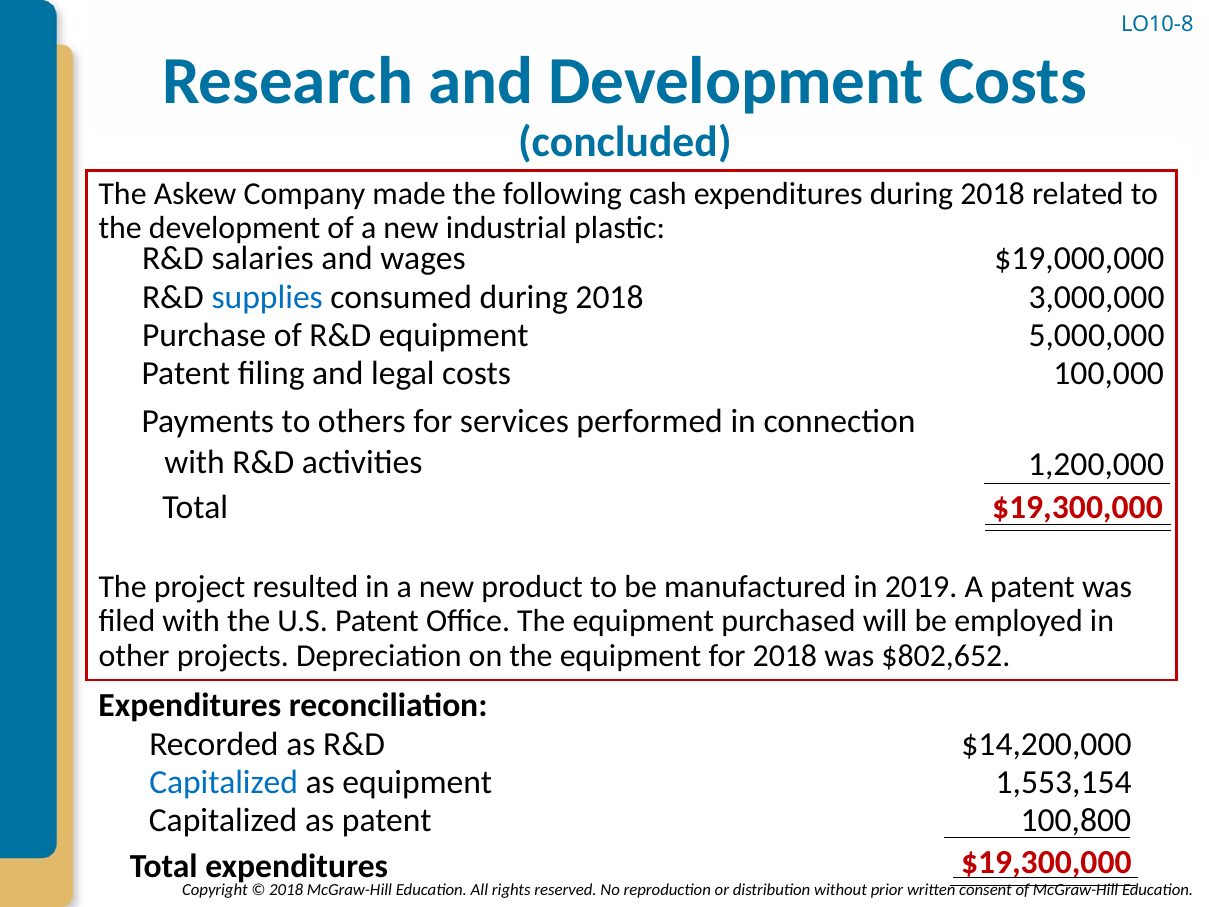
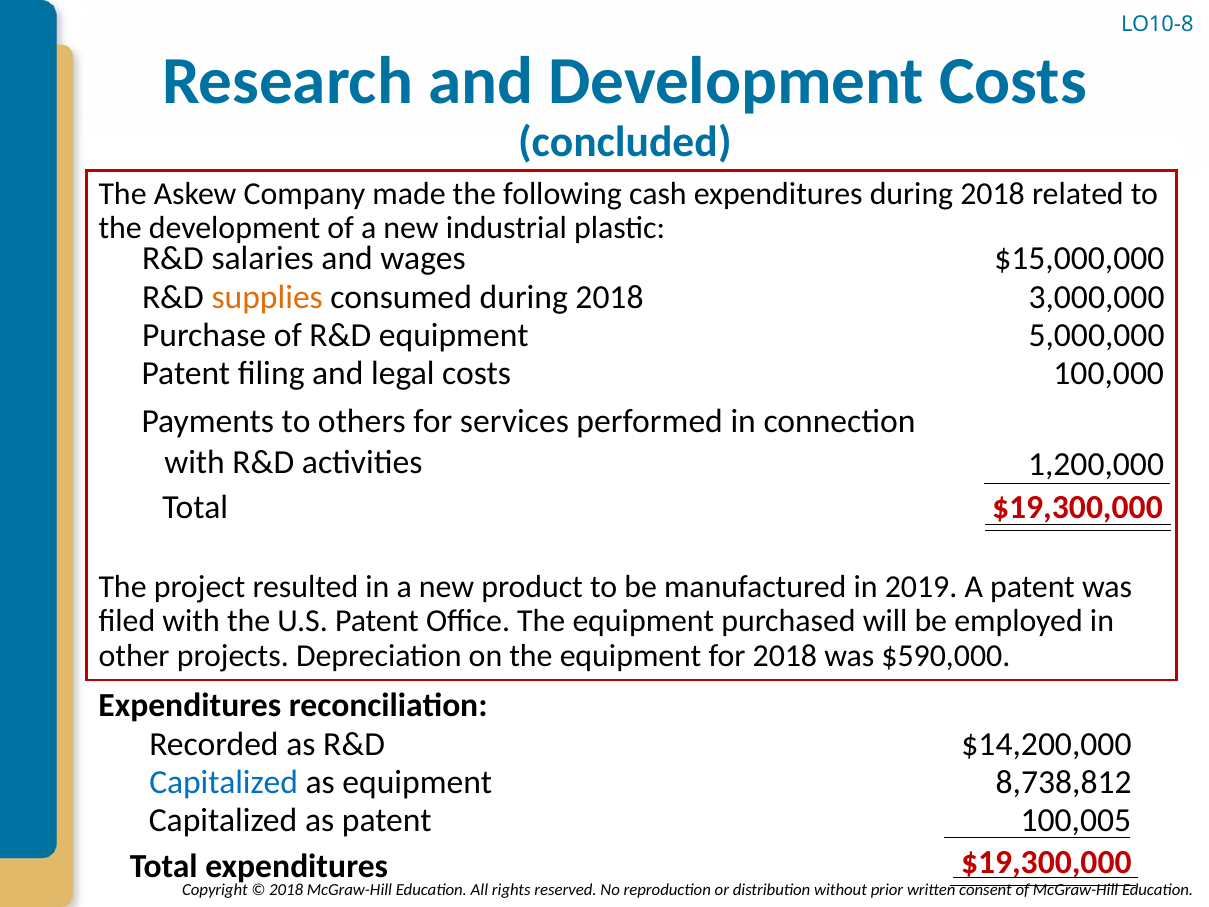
$19,000,000: $19,000,000 -> $15,000,000
supplies colour: blue -> orange
$802,652: $802,652 -> $590,000
1,553,154: 1,553,154 -> 8,738,812
100,800: 100,800 -> 100,005
